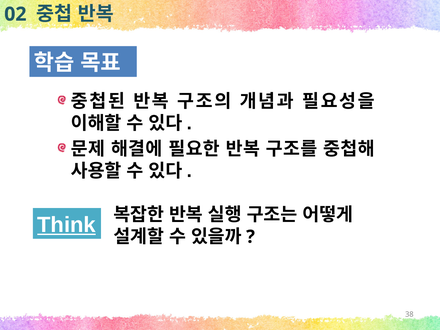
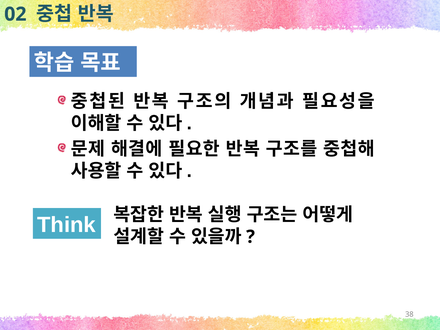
Think underline: present -> none
